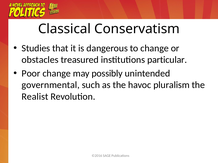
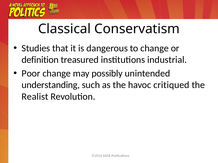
obstacles: obstacles -> definition
particular: particular -> industrial
governmental: governmental -> understanding
pluralism: pluralism -> critiqued
